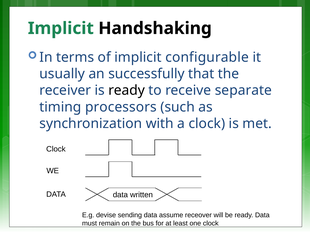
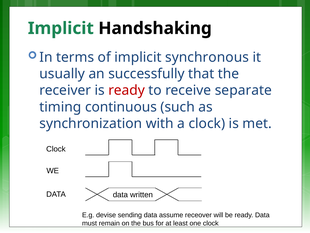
configurable: configurable -> synchronous
ready at (127, 90) colour: black -> red
processors: processors -> continuous
